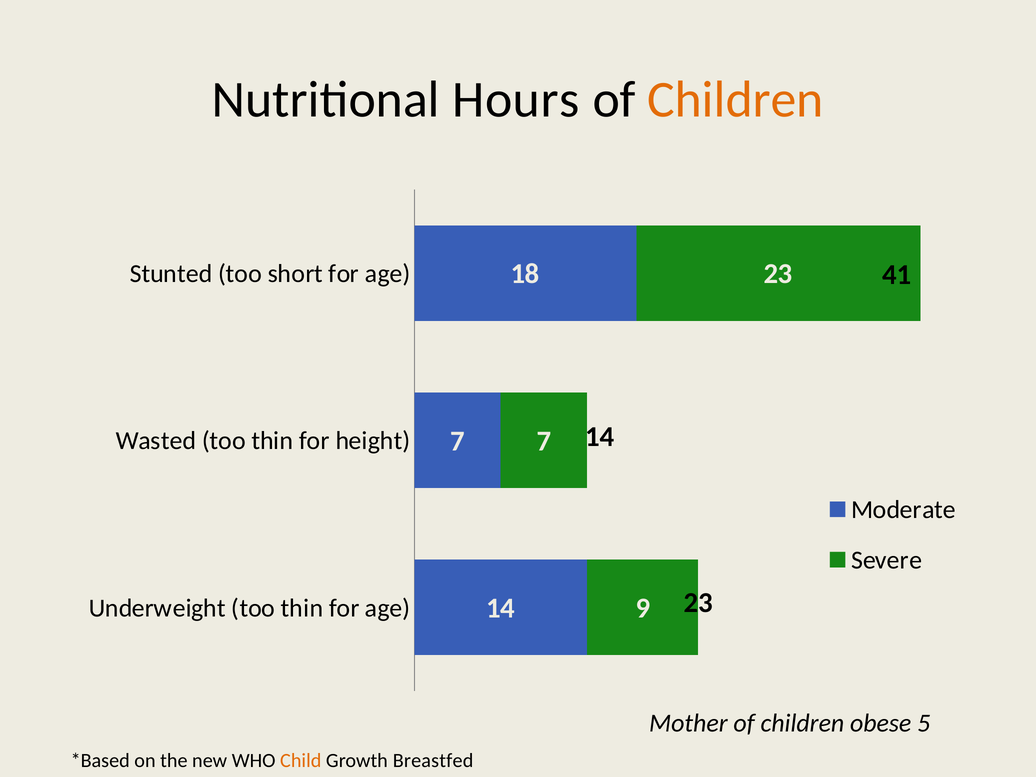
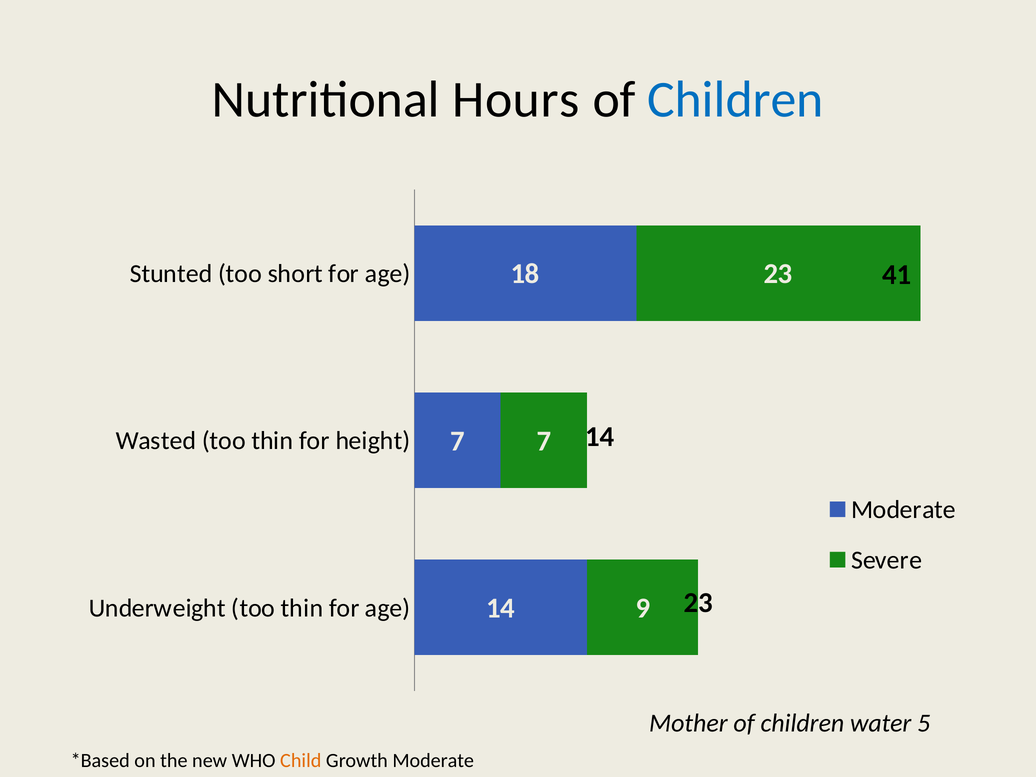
Children at (735, 99) colour: orange -> blue
obese: obese -> water
Growth Breastfed: Breastfed -> Moderate
